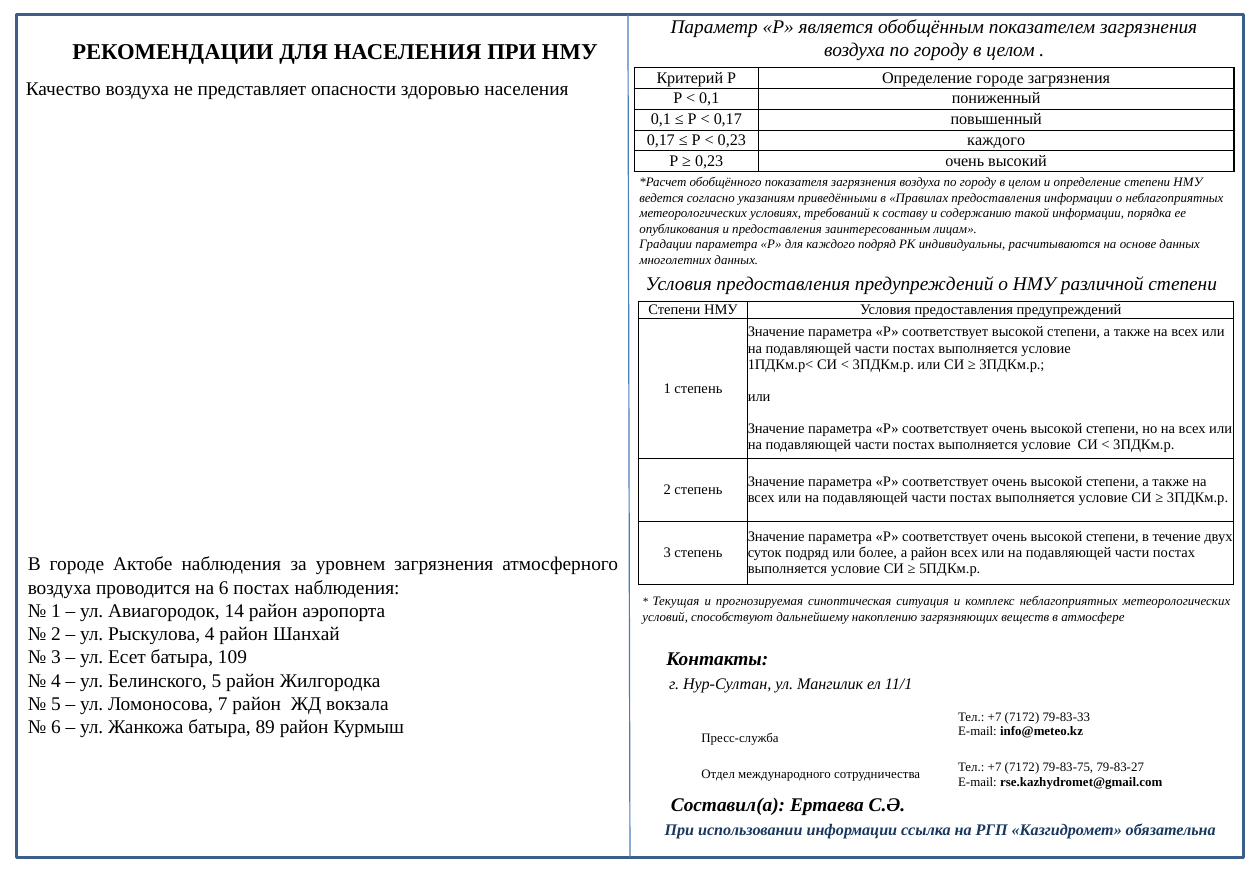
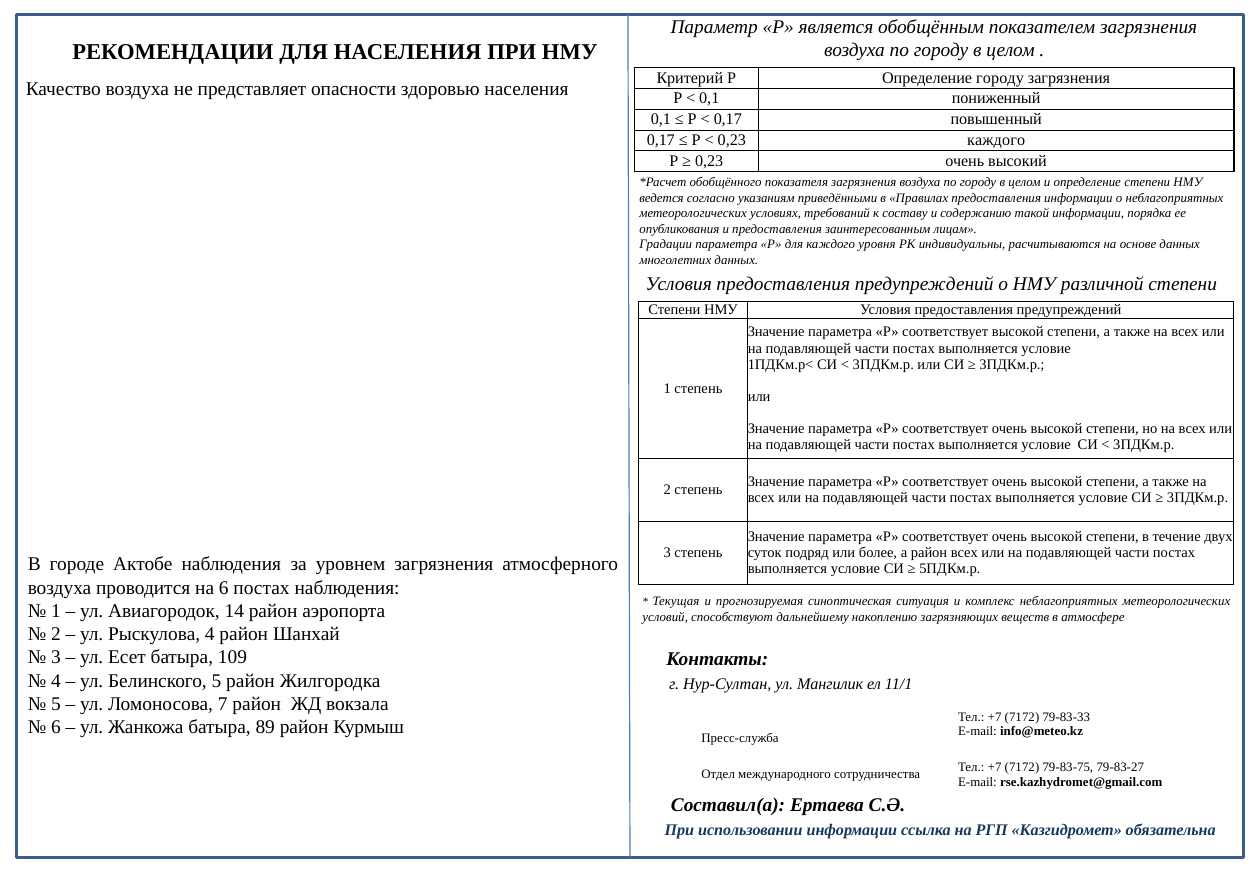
Определение городе: городе -> городу
каждого подряд: подряд -> уровня
